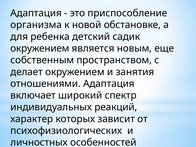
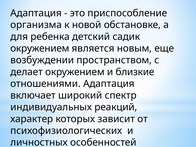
собственным: собственным -> возбуждении
занятия: занятия -> близкие
